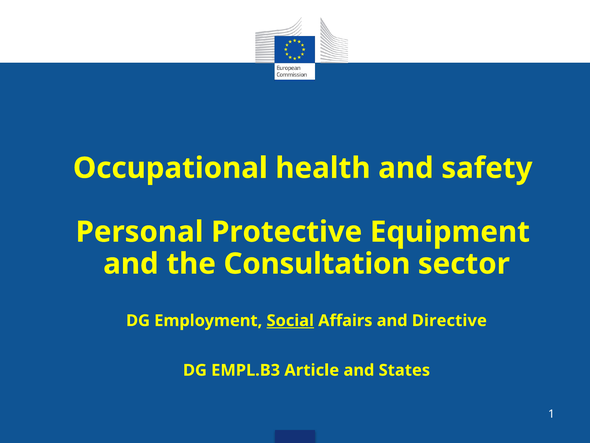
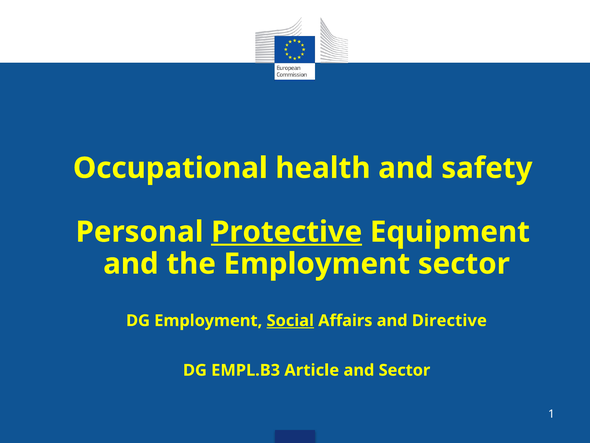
Protective underline: none -> present
the Consultation: Consultation -> Employment
and States: States -> Sector
